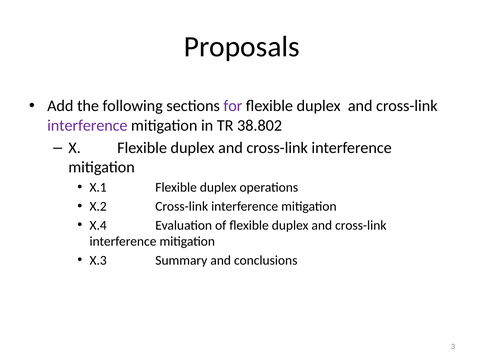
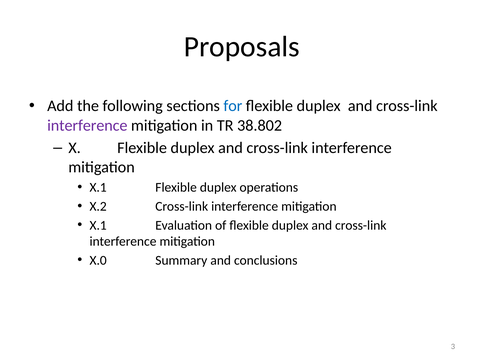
for colour: purple -> blue
X.4 at (98, 225): X.4 -> X.1
X.3: X.3 -> X.0
